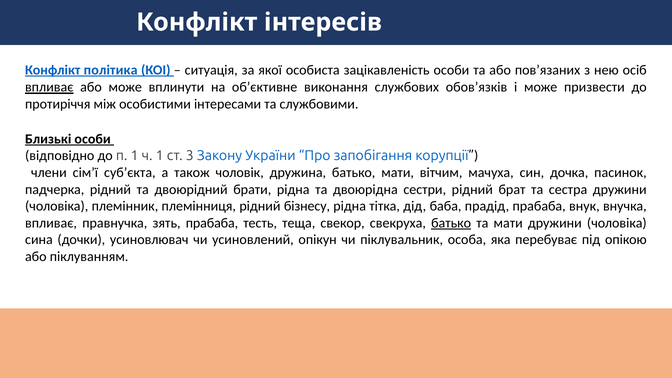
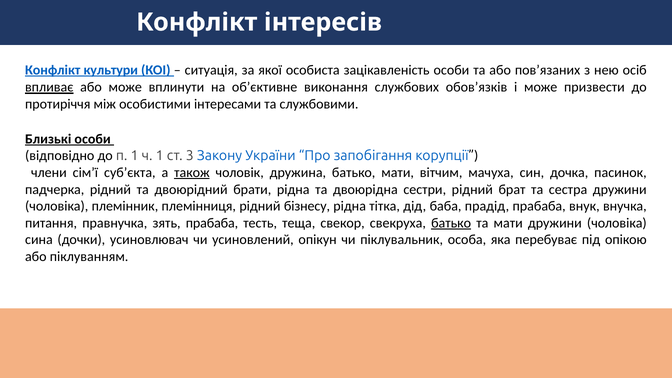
політика: політика -> культури
також underline: none -> present
впливає at (51, 223): впливає -> питання
